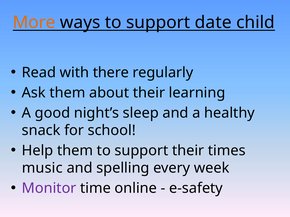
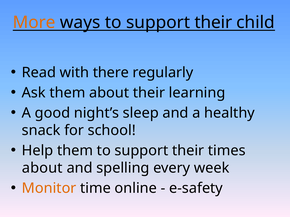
ways to support date: date -> their
music at (42, 168): music -> about
Monitor colour: purple -> orange
